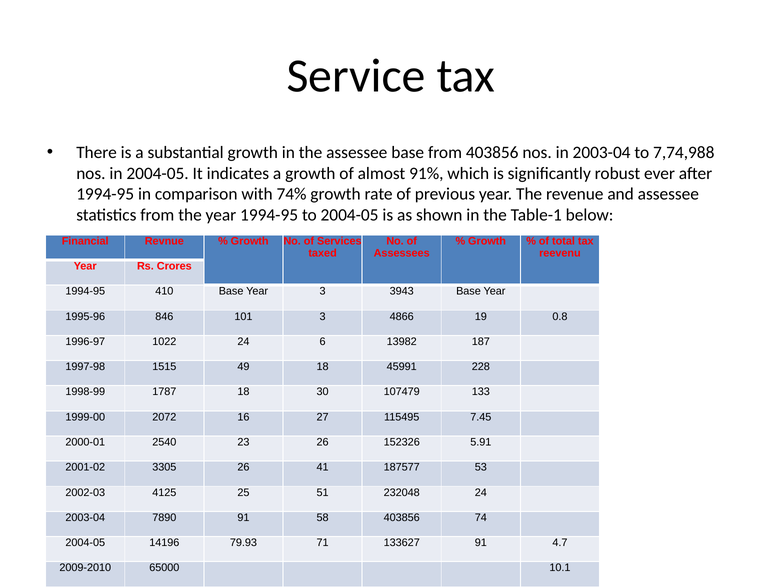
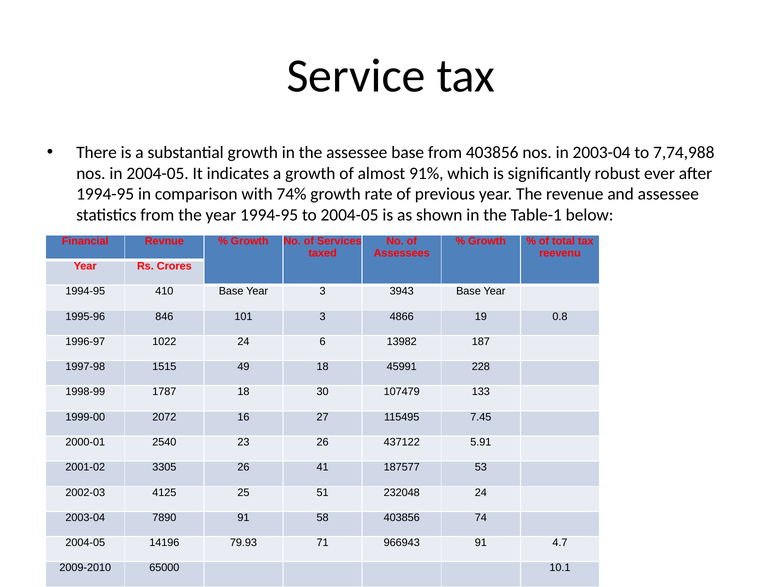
152326: 152326 -> 437122
133627: 133627 -> 966943
